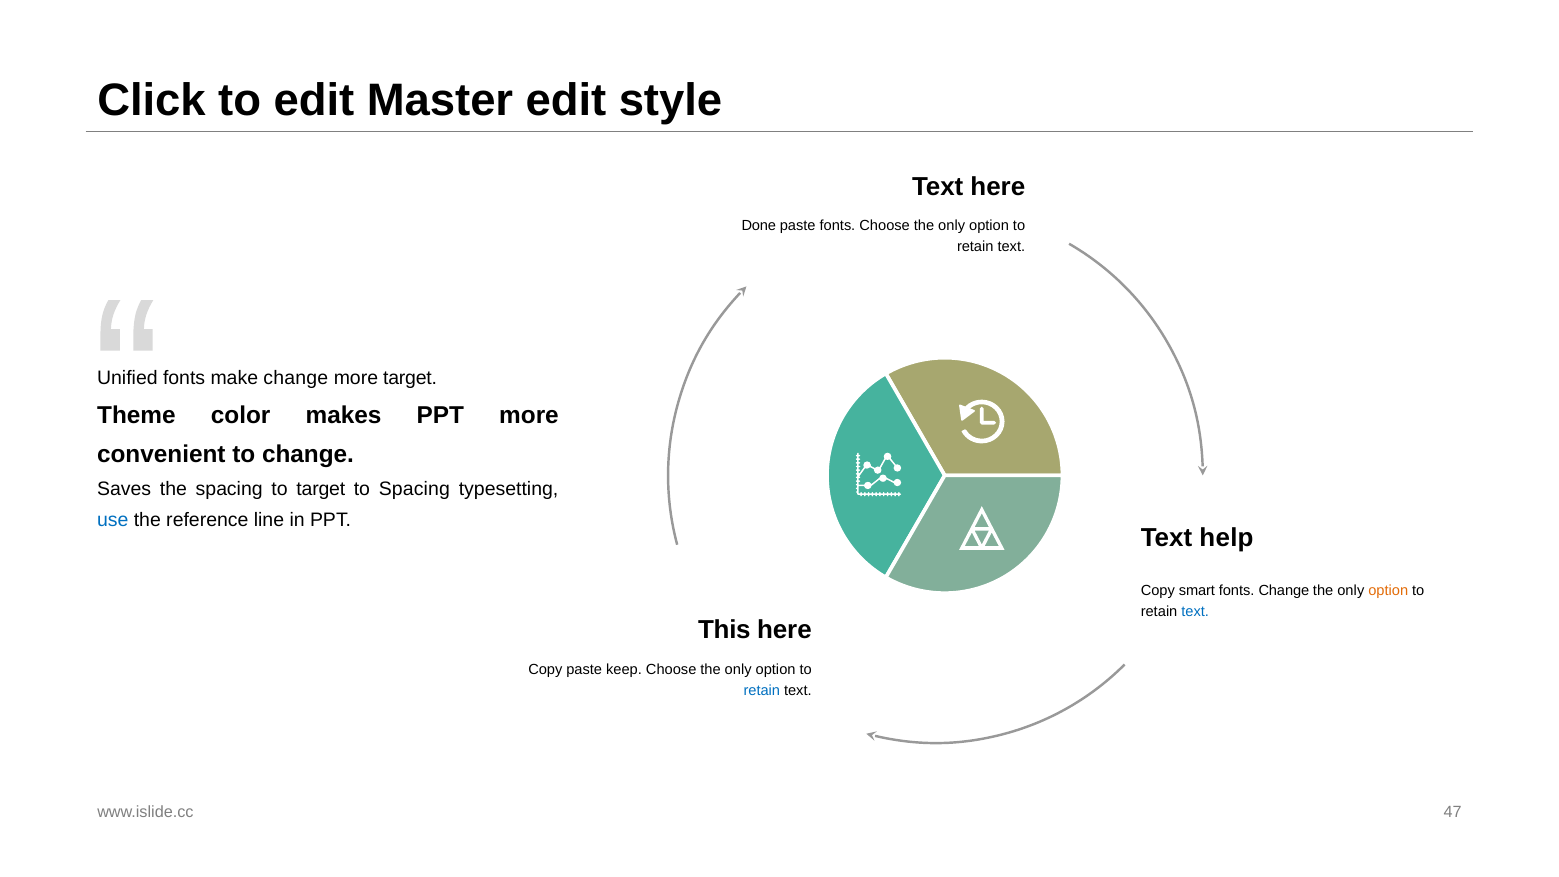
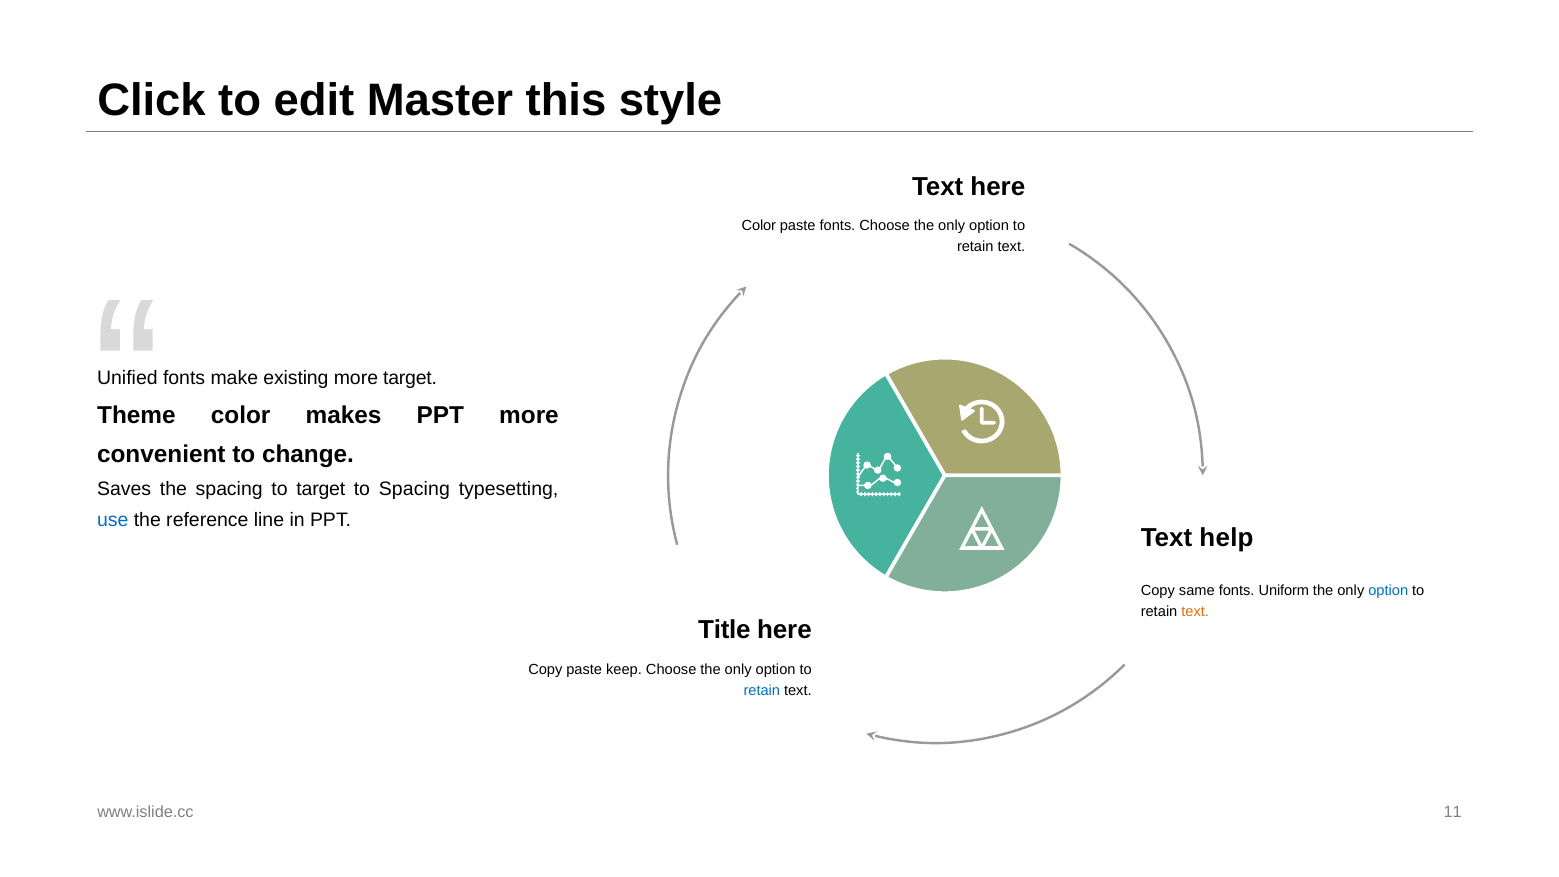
Master edit: edit -> this
Done at (759, 226): Done -> Color
make change: change -> existing
smart: smart -> same
fonts Change: Change -> Uniform
option at (1388, 591) colour: orange -> blue
text at (1195, 612) colour: blue -> orange
This: This -> Title
47: 47 -> 11
